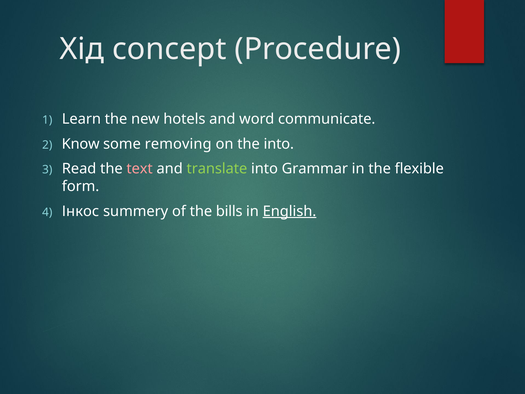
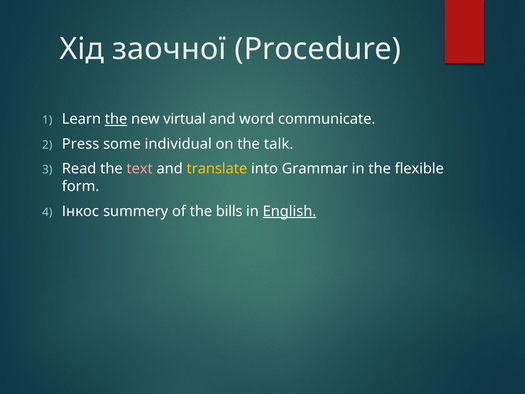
concept: concept -> заочної
the at (116, 119) underline: none -> present
hotels: hotels -> virtual
Know: Know -> Press
removing: removing -> individual
the into: into -> talk
translate colour: light green -> yellow
